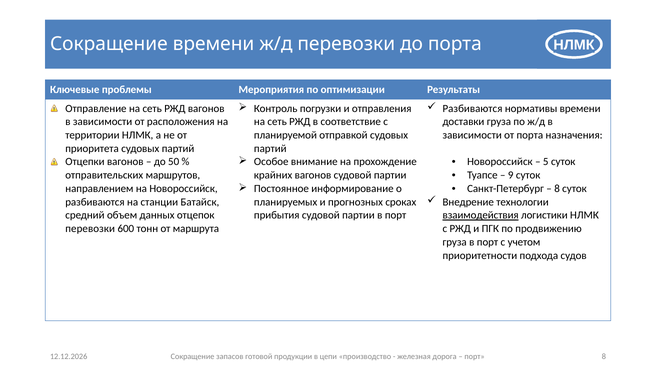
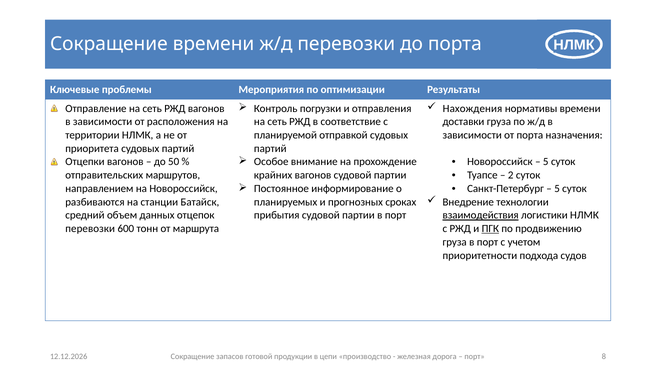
Разбиваются at (473, 108): Разбиваются -> Нахождения
9: 9 -> 2
8 at (557, 189): 8 -> 5
ПГК underline: none -> present
